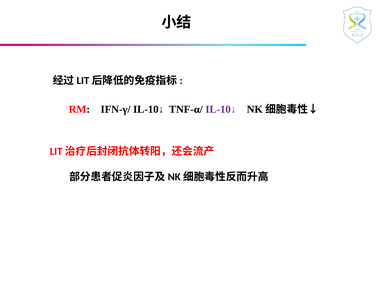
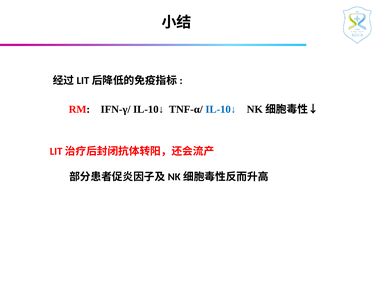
IL-10↓ at (221, 109) colour: purple -> blue
